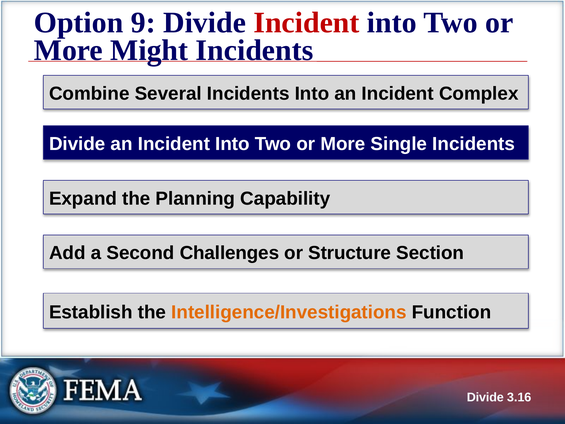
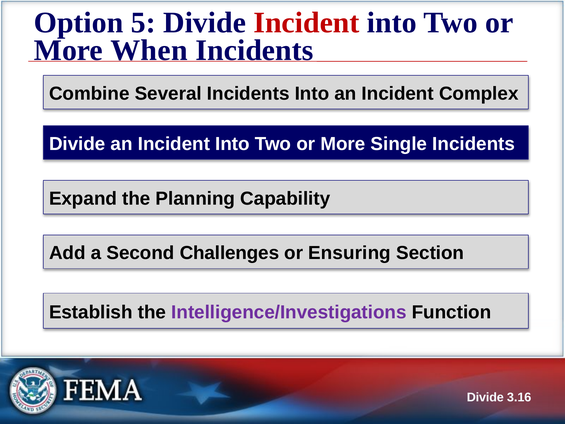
9: 9 -> 5
Might: Might -> When
Structure: Structure -> Ensuring
Intelligence/Investigations at (289, 312) colour: orange -> purple
